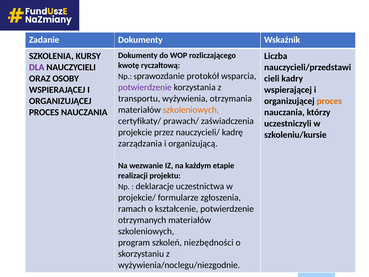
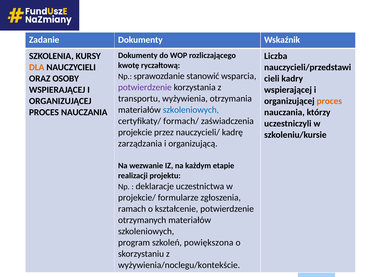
DLA colour: purple -> orange
protokół: protokół -> stanowić
szkoleniowych at (191, 110) colour: orange -> blue
prawach/: prawach/ -> formach/
niezbędności: niezbędności -> powiększona
wyżywienia/noclegu/niezgodnie: wyżywienia/noclegu/niezgodnie -> wyżywienia/noclegu/kontekście
